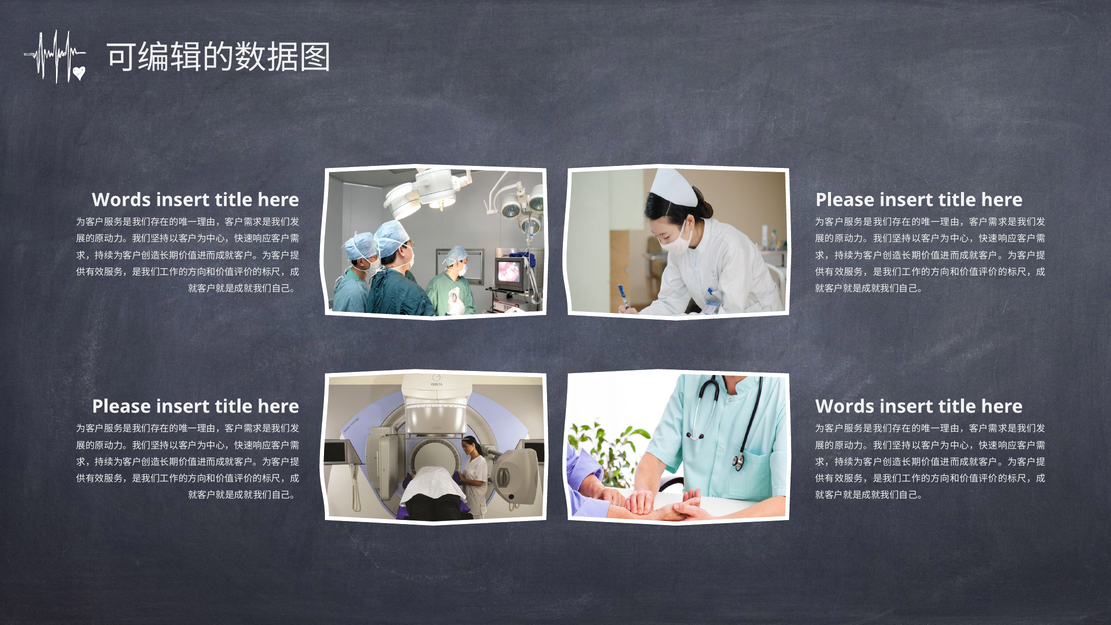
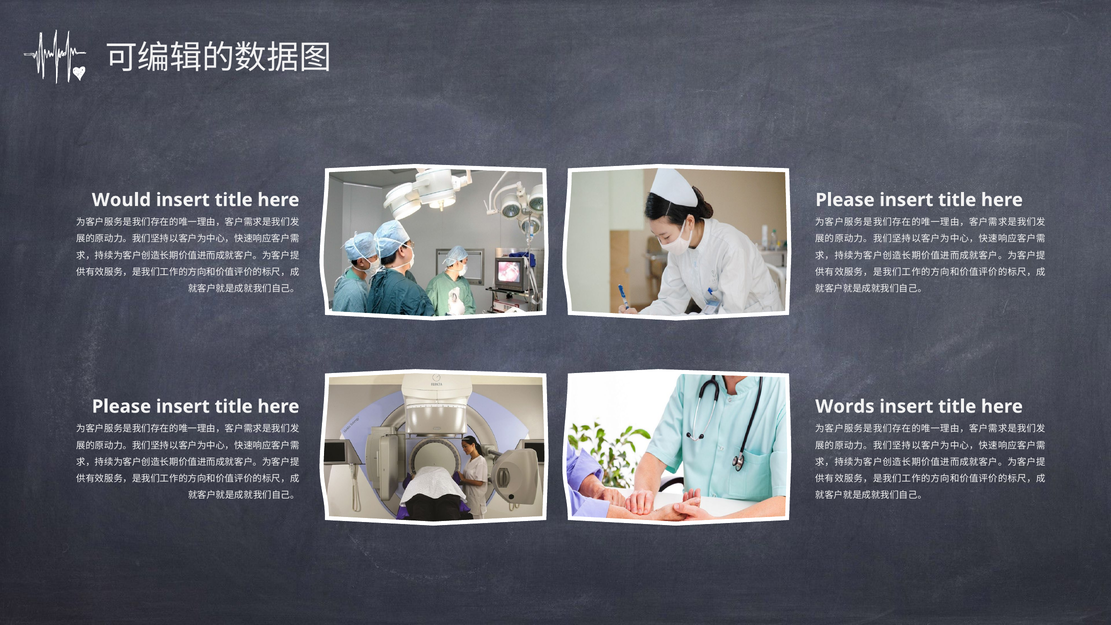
Words at (121, 200): Words -> Would
